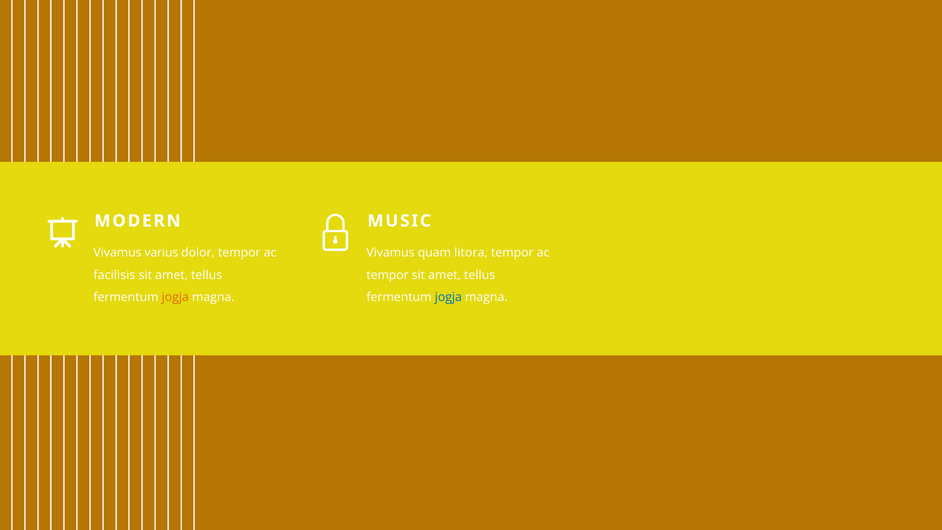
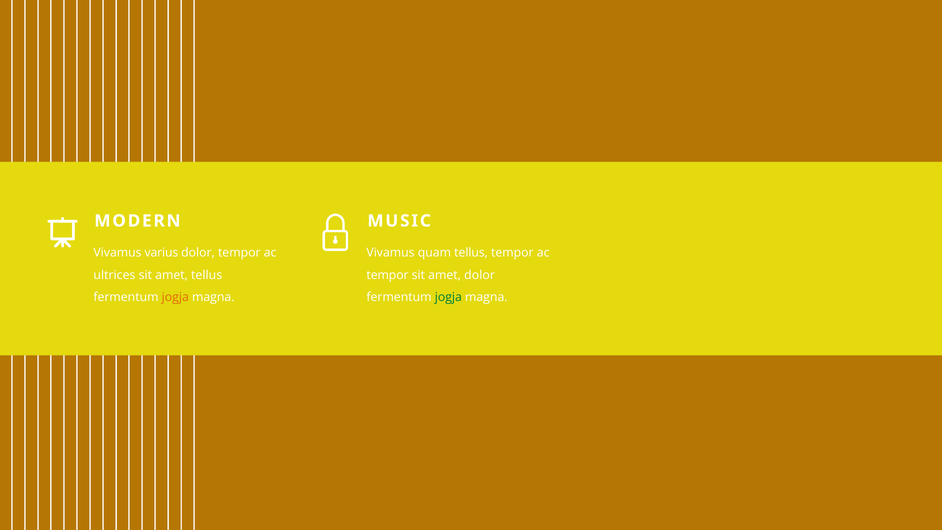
quam litora: litora -> tellus
facilisis: facilisis -> ultrices
tellus at (480, 275): tellus -> dolor
jogja at (448, 297) colour: blue -> green
